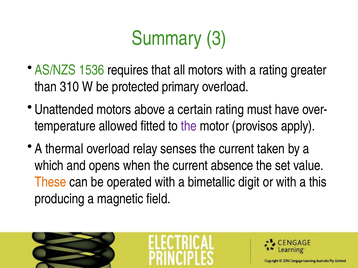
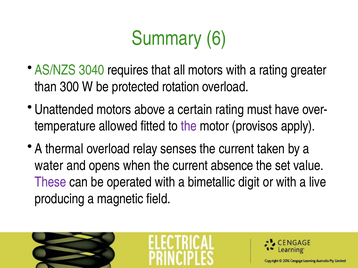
3: 3 -> 6
1536: 1536 -> 3040
310: 310 -> 300
primary: primary -> rotation
which: which -> water
These colour: orange -> purple
this: this -> live
